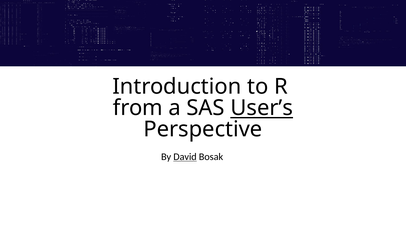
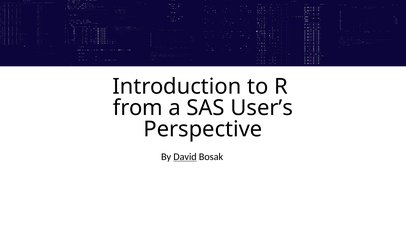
User’s underline: present -> none
